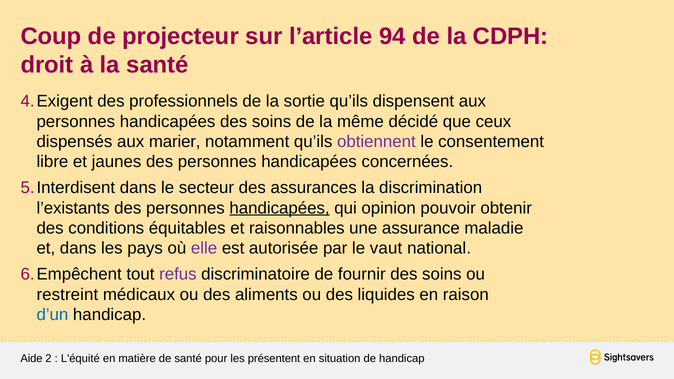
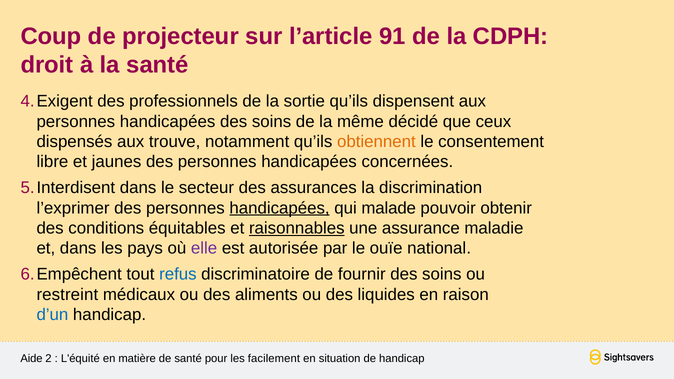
94: 94 -> 91
marier: marier -> trouve
obtiennent colour: purple -> orange
l’existants: l’existants -> l’exprimer
opinion: opinion -> malade
raisonnables underline: none -> present
vaut: vaut -> ouïe
refus colour: purple -> blue
présentent: présentent -> facilement
